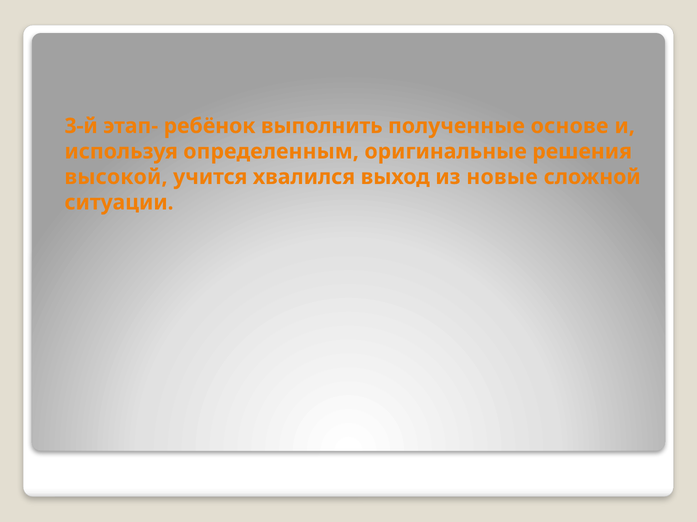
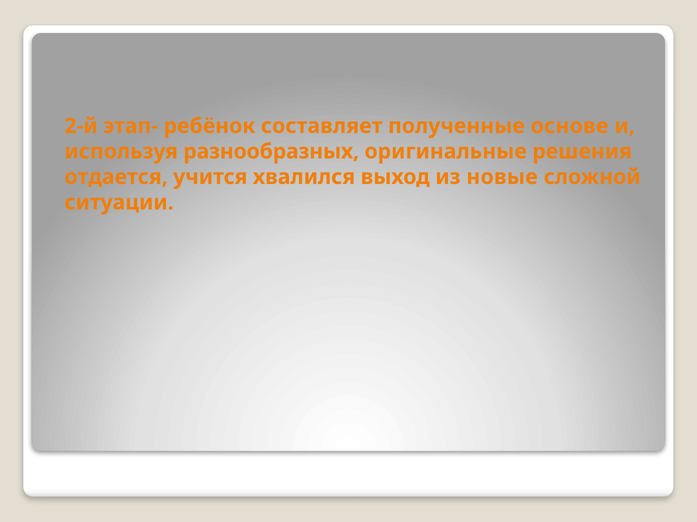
3-й: 3-й -> 2-й
выполнить: выполнить -> составляет
определенным: определенным -> разнообразных
высокой: высокой -> отдается
